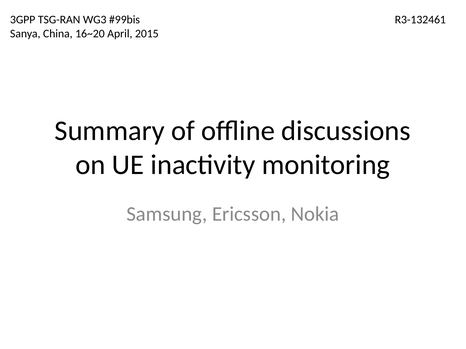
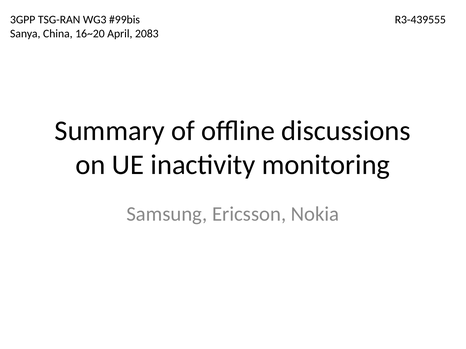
R3-132461: R3-132461 -> R3-439555
2015: 2015 -> 2083
